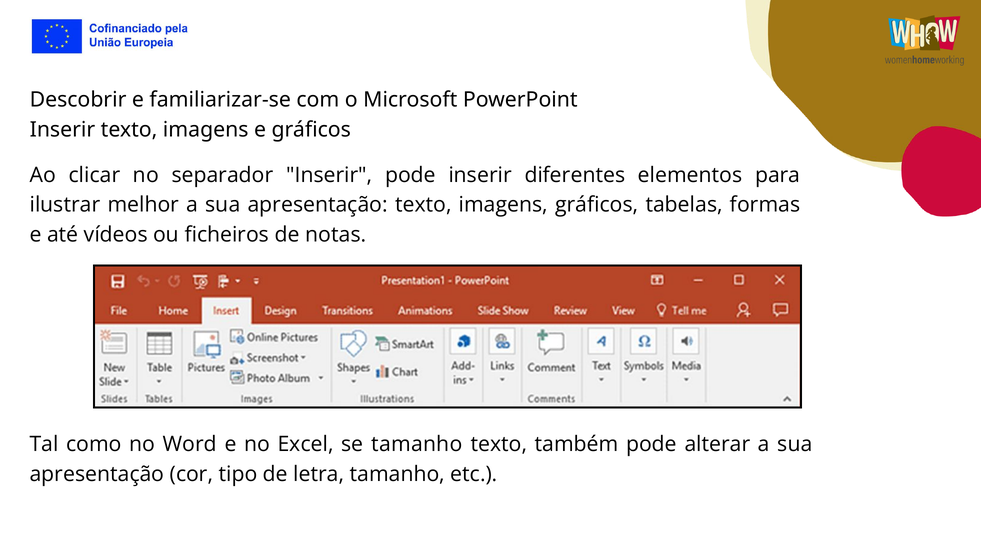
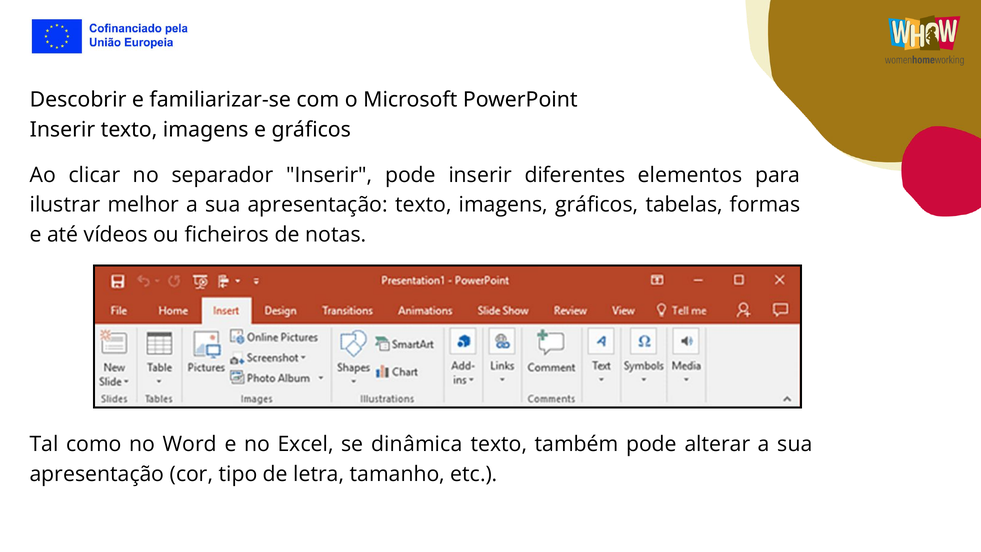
se tamanho: tamanho -> dinâmica
